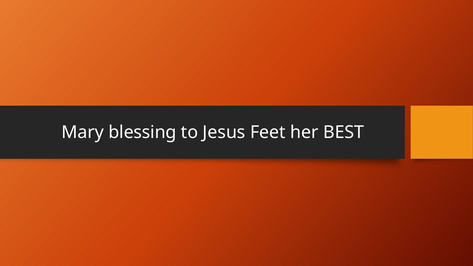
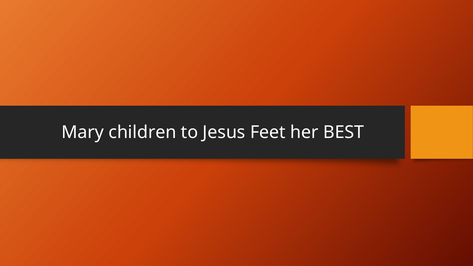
blessing: blessing -> children
